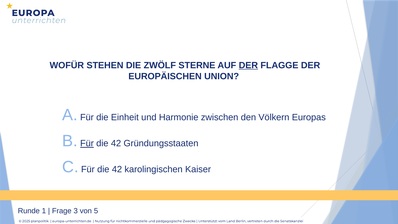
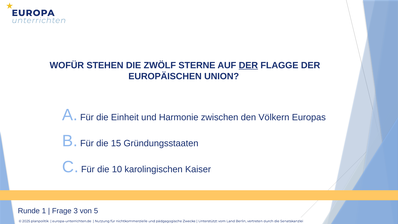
Für at (87, 143) underline: present -> none
42 at (116, 143): 42 -> 15
42 at (117, 169): 42 -> 10
